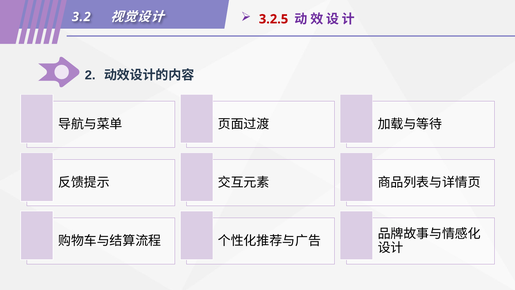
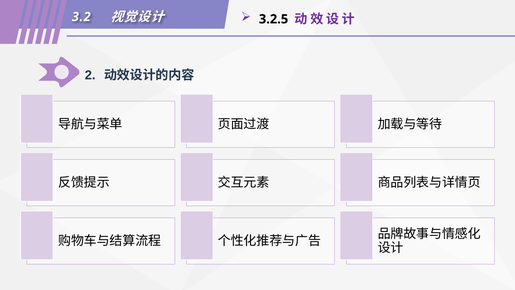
3.2.5 colour: red -> black
